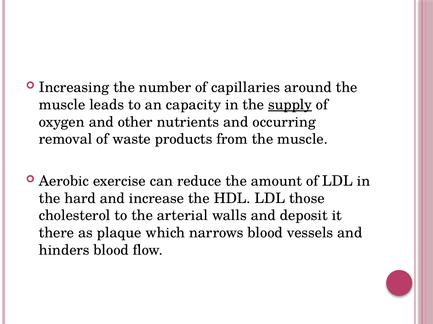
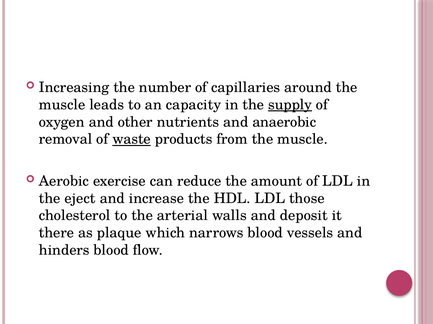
occurring: occurring -> anaerobic
waste underline: none -> present
hard: hard -> eject
